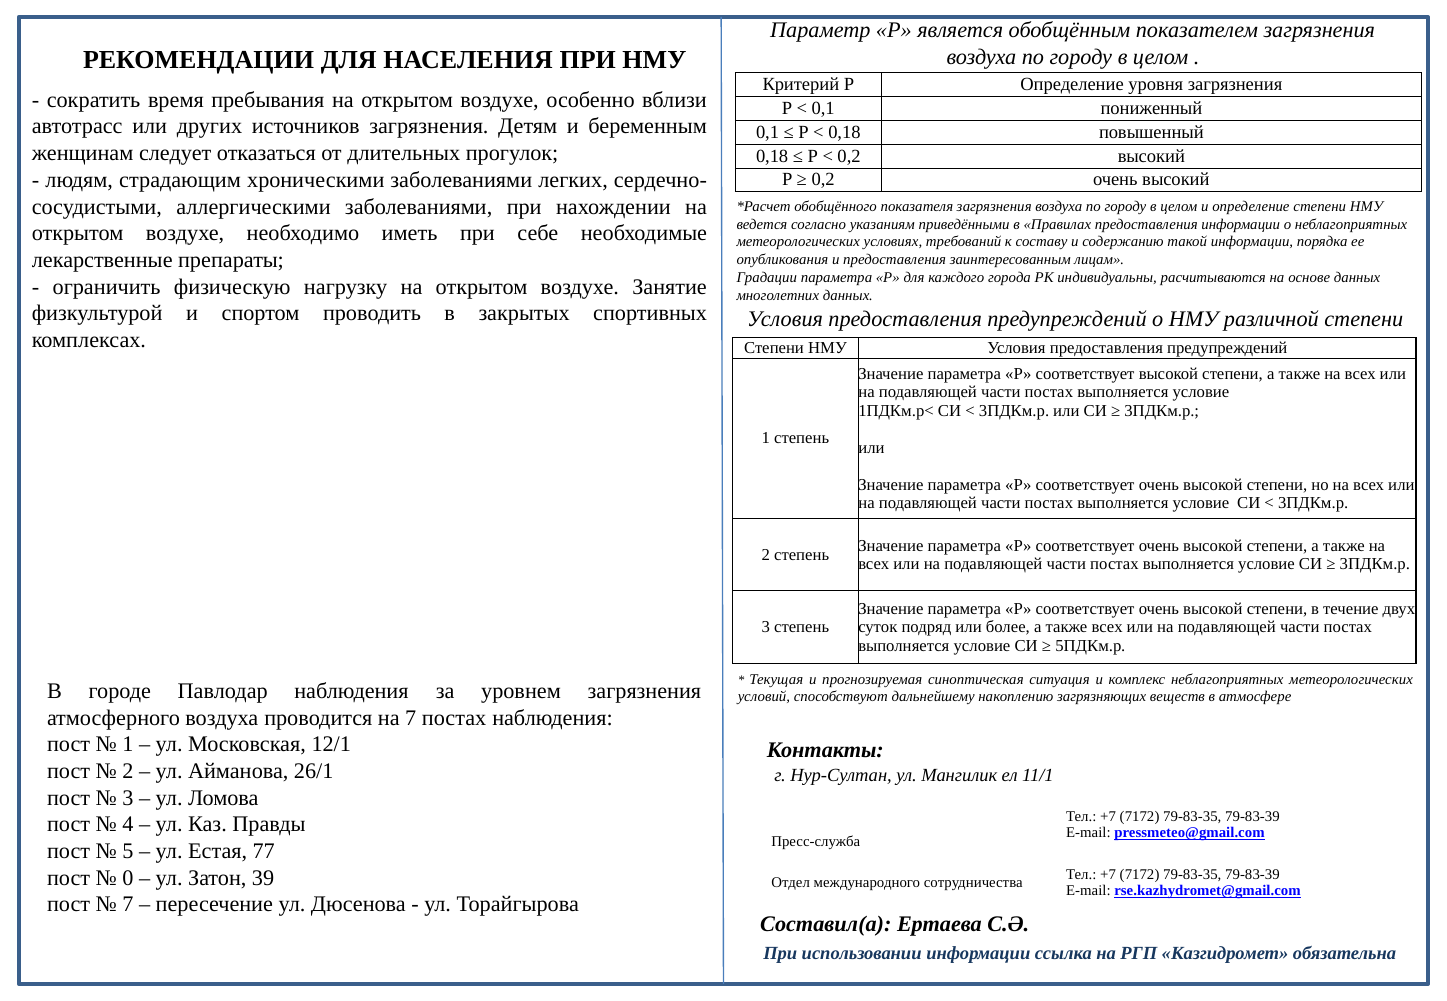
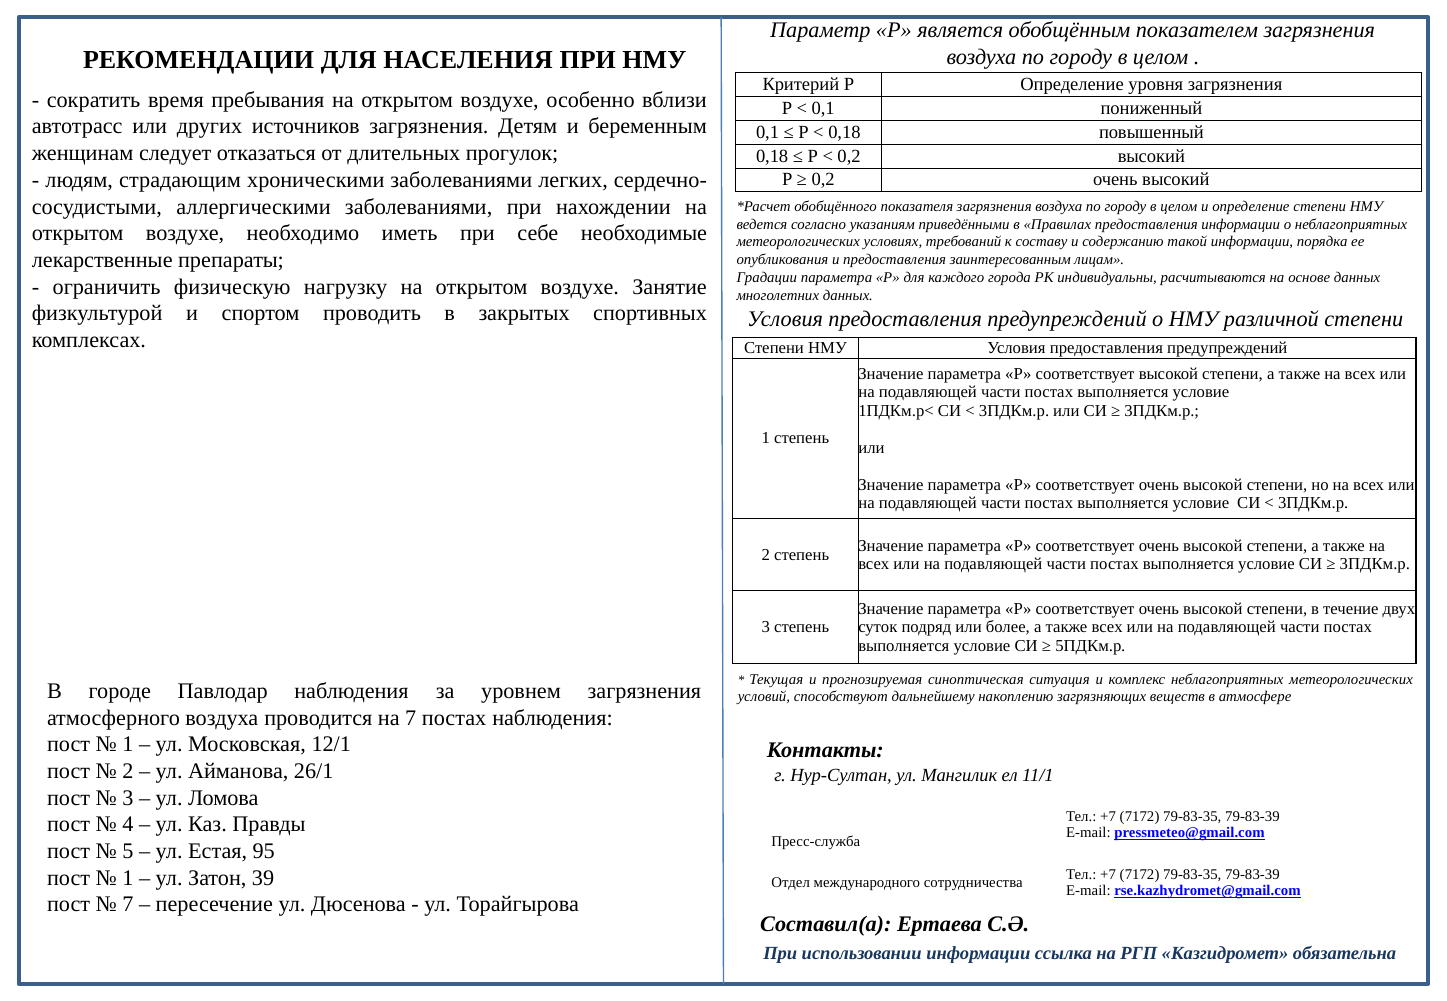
77: 77 -> 95
0 at (128, 879): 0 -> 1
